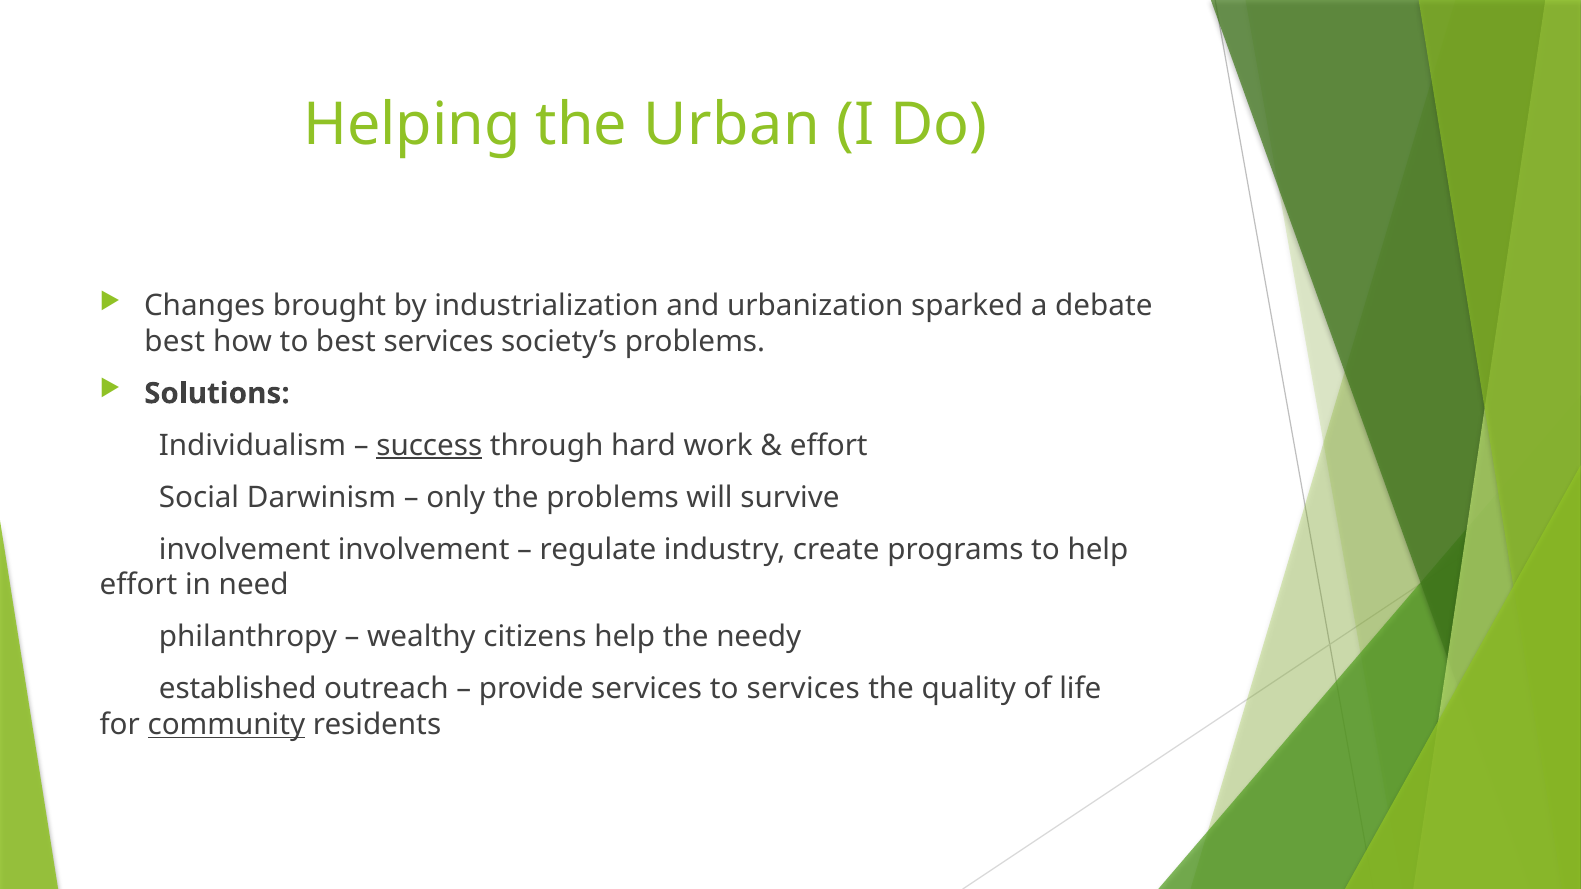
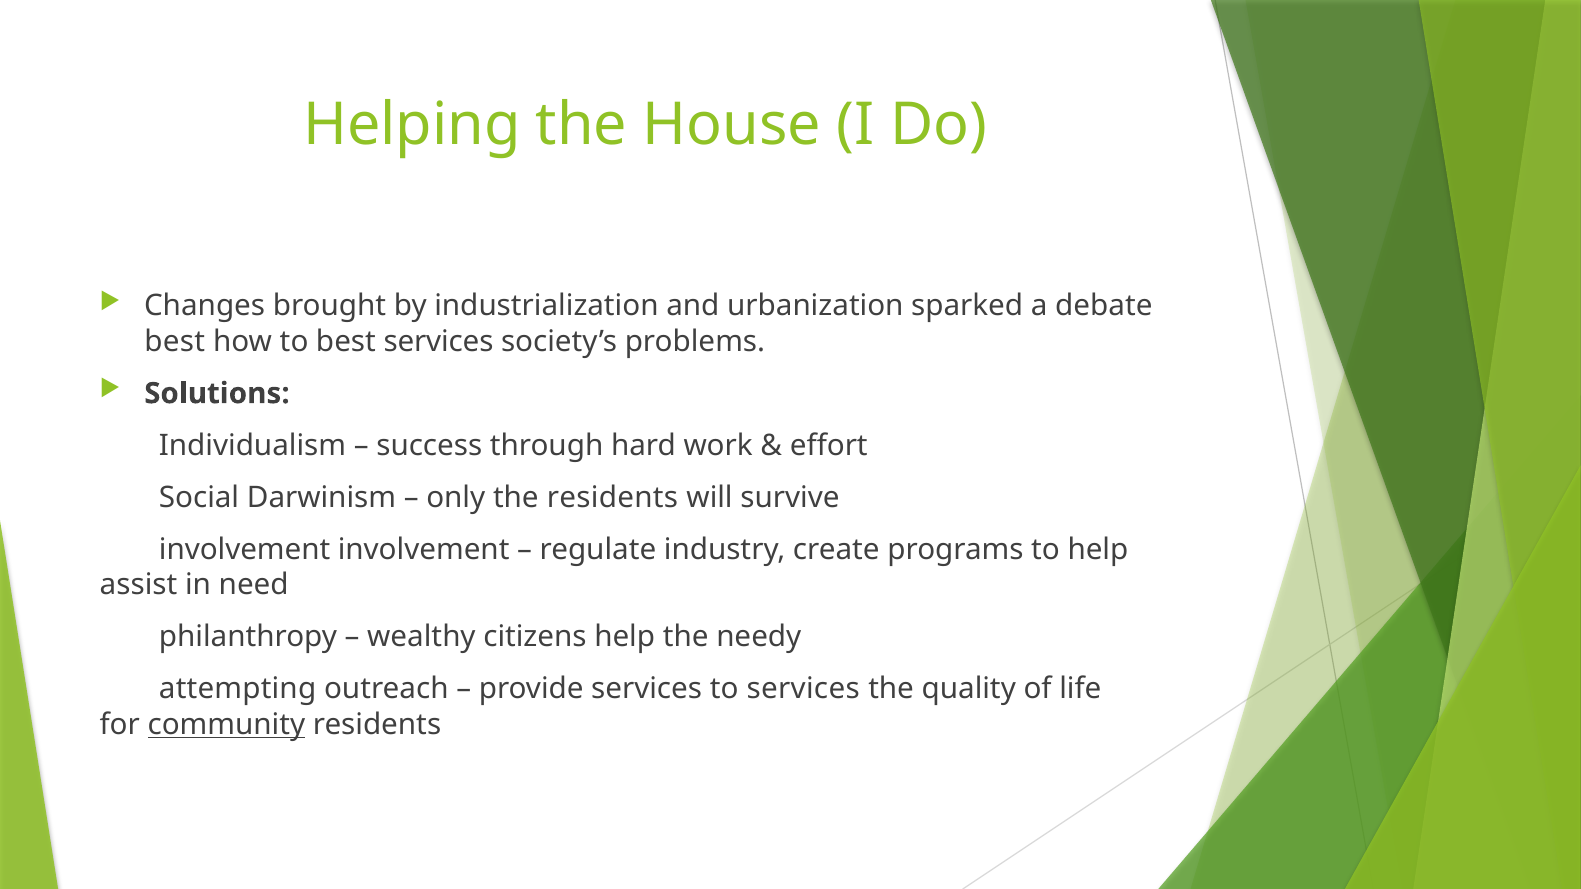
Urban: Urban -> House
success underline: present -> none
the problems: problems -> residents
effort at (139, 585): effort -> assist
established: established -> attempting
